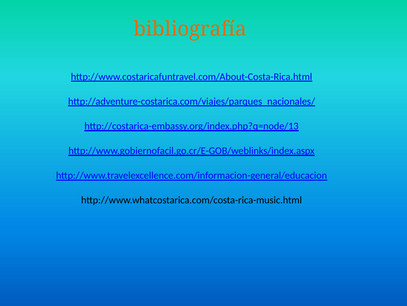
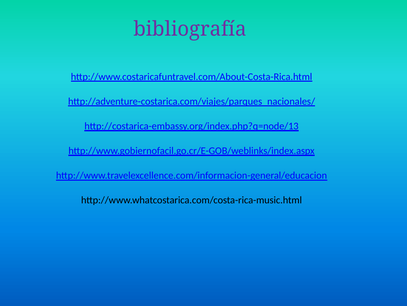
bibliografía colour: orange -> purple
